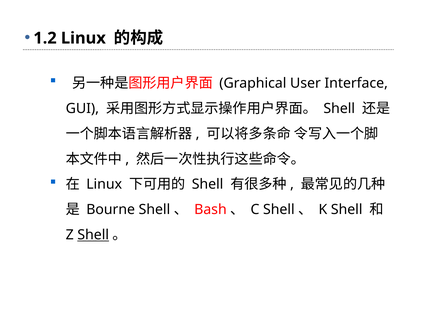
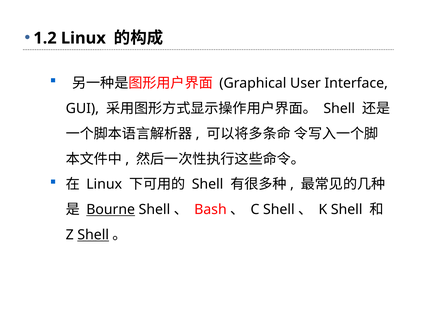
Bourne underline: none -> present
